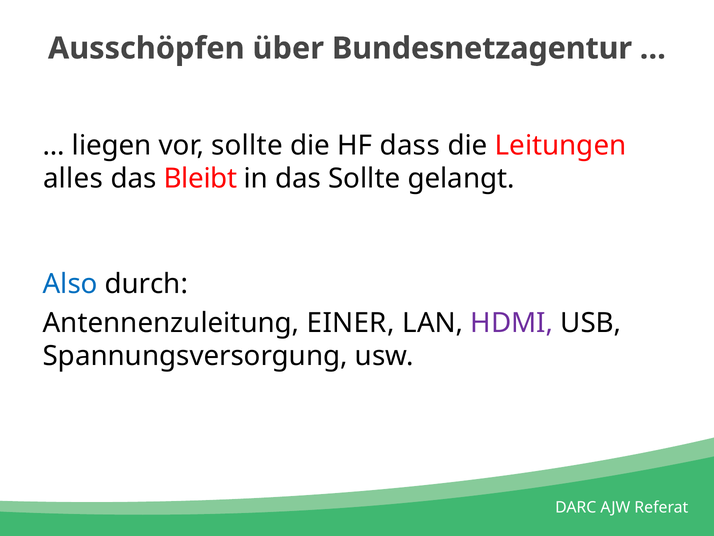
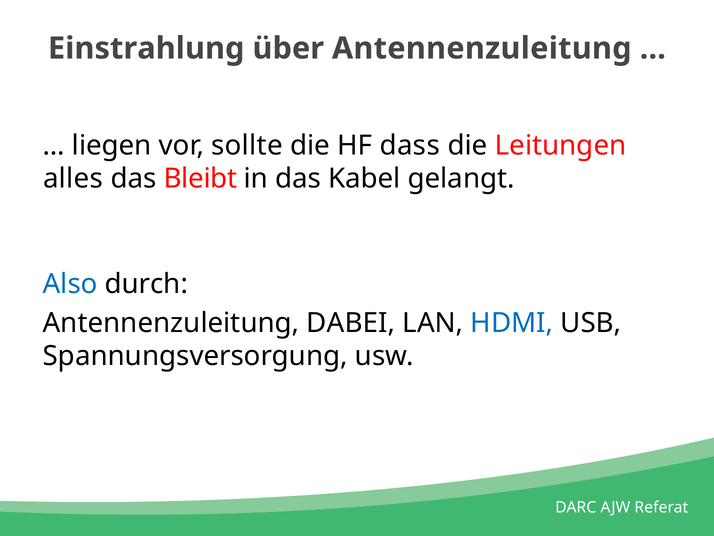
Ausschöpfen: Ausschöpfen -> Einstrahlung
über Bundesnetzagentur: Bundesnetzagentur -> Antennenzuleitung
das Sollte: Sollte -> Kabel
EINER: EINER -> DABEI
HDMI colour: purple -> blue
